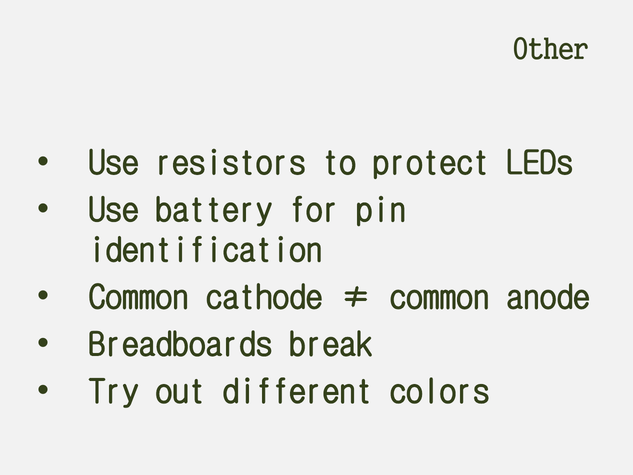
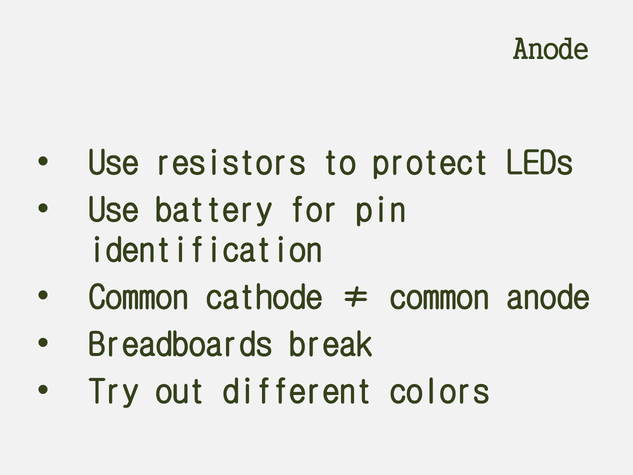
Other at (551, 50): Other -> Anode
